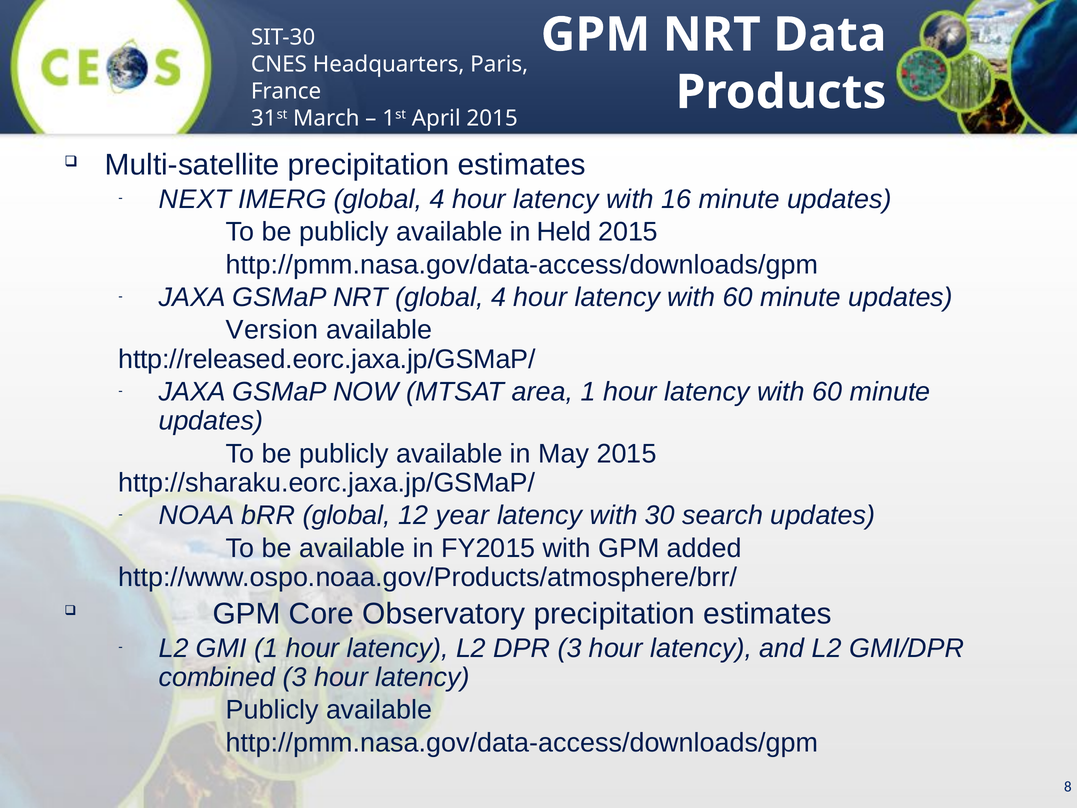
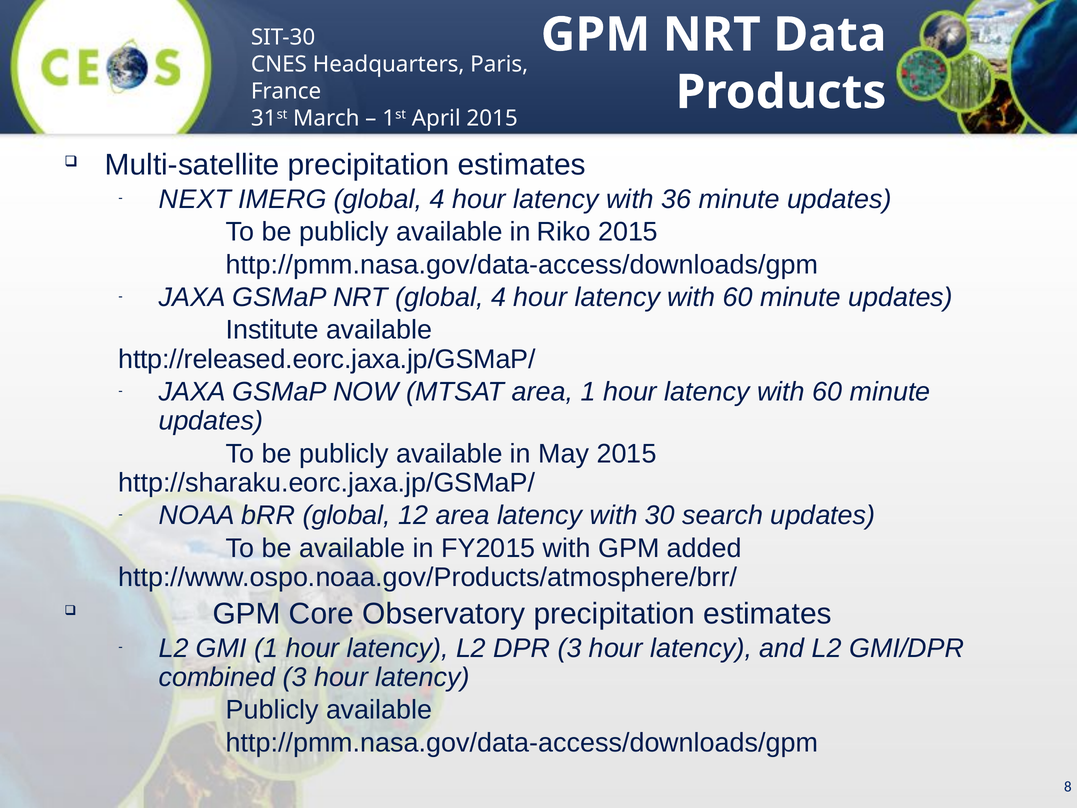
16: 16 -> 36
Held: Held -> Riko
Version: Version -> Institute
12 year: year -> area
